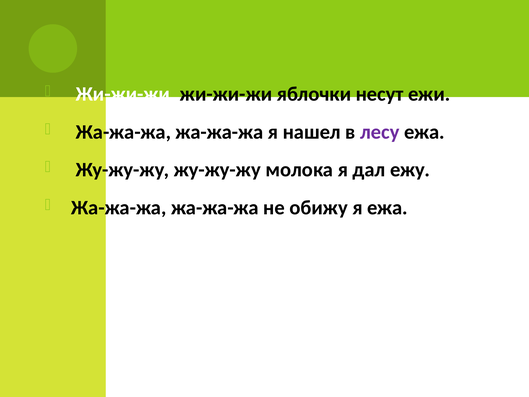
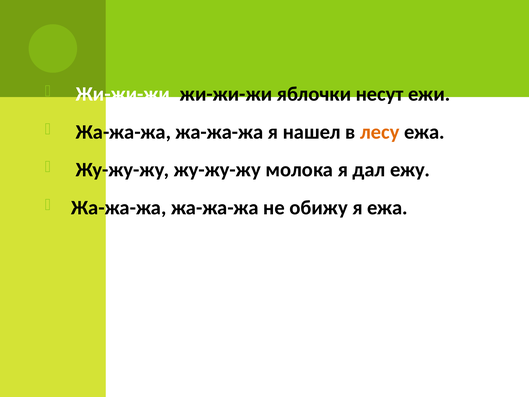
лесу colour: purple -> orange
